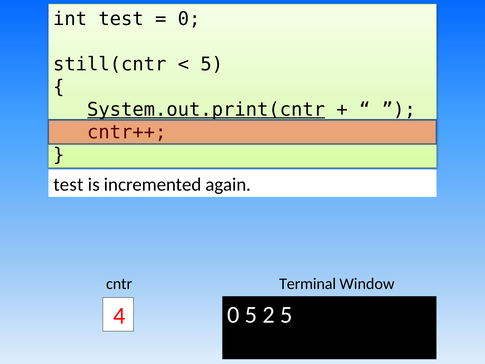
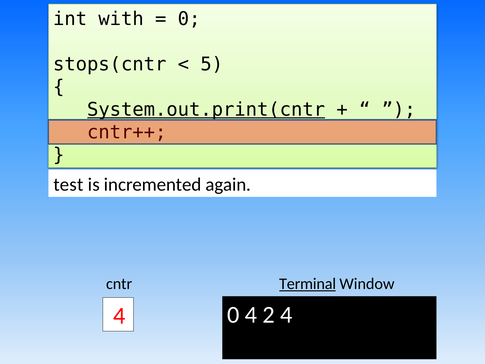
int test: test -> with
still(cntr: still(cntr -> stops(cntr
Terminal underline: none -> present
0 5: 5 -> 4
2 5: 5 -> 4
